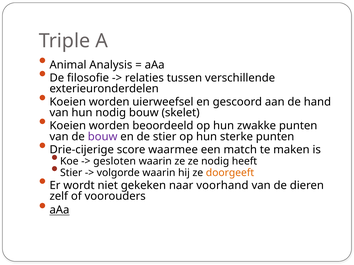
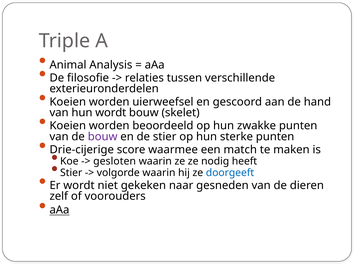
hun nodig: nodig -> wordt
doorgeeft colour: orange -> blue
voorhand: voorhand -> gesneden
